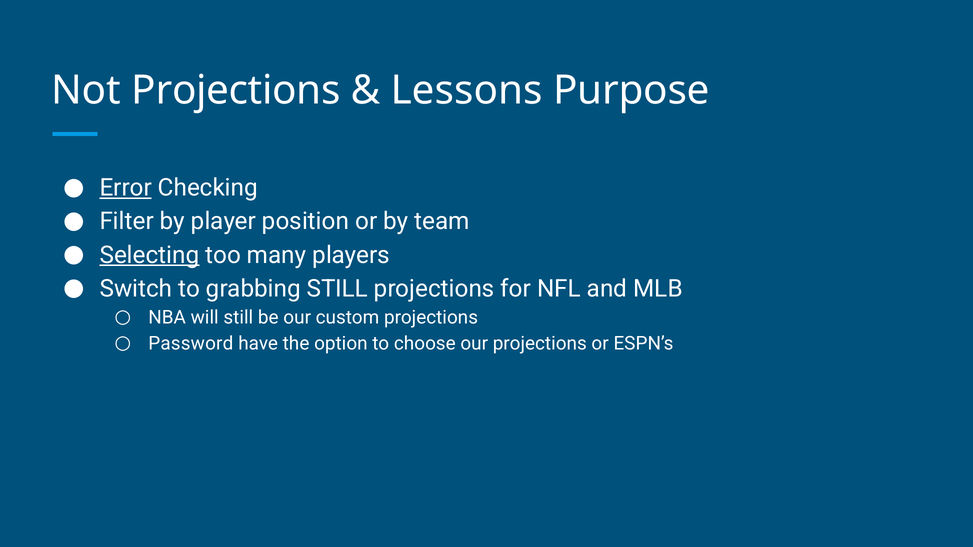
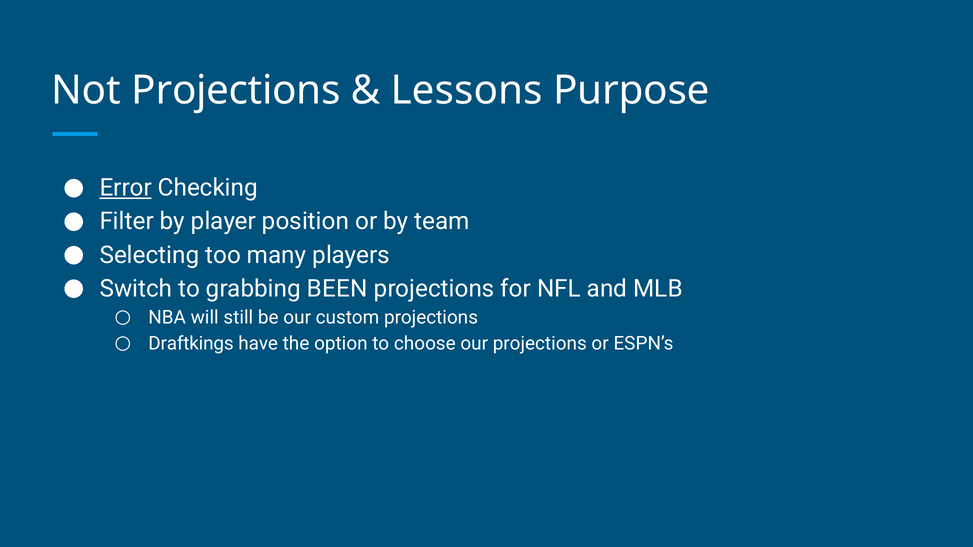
Selecting underline: present -> none
grabbing STILL: STILL -> BEEN
Password: Password -> Draftkings
